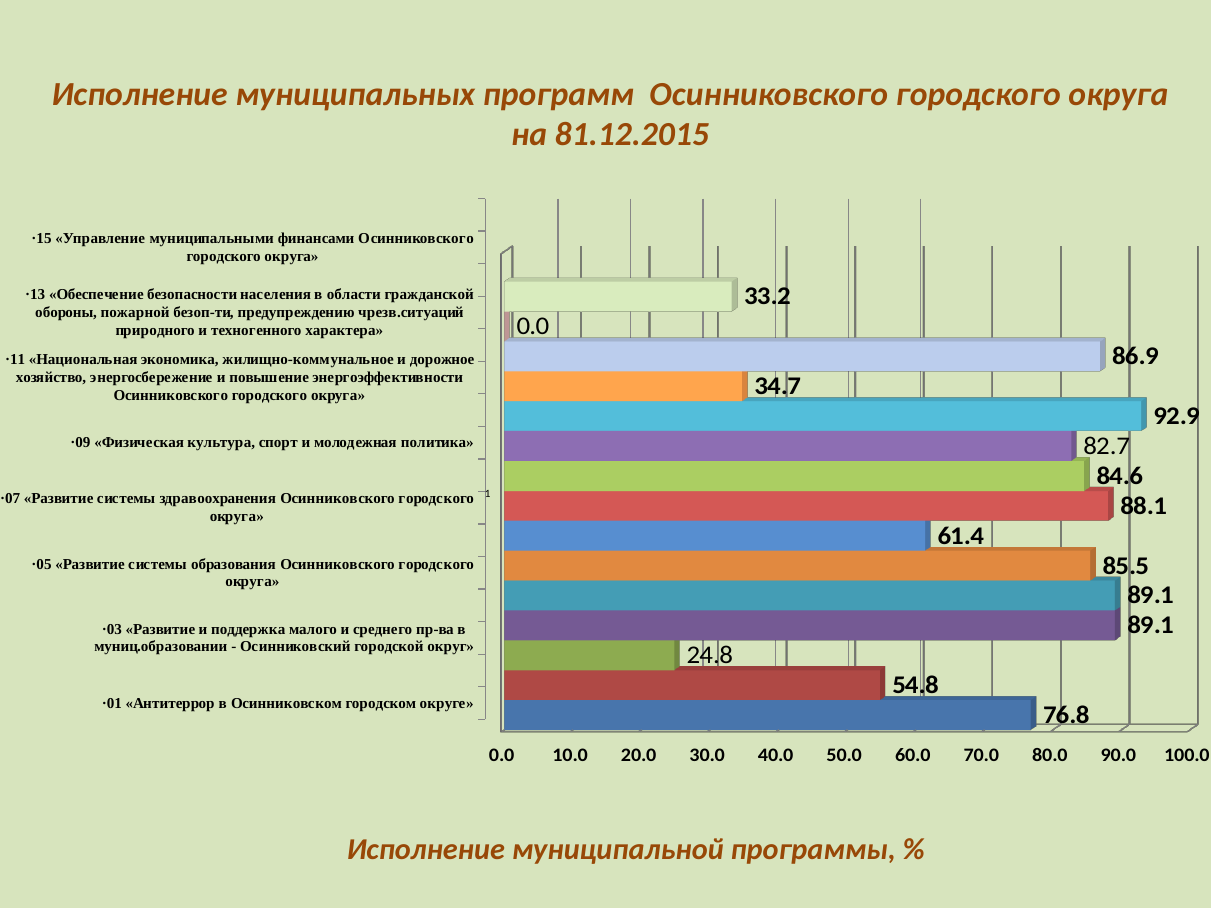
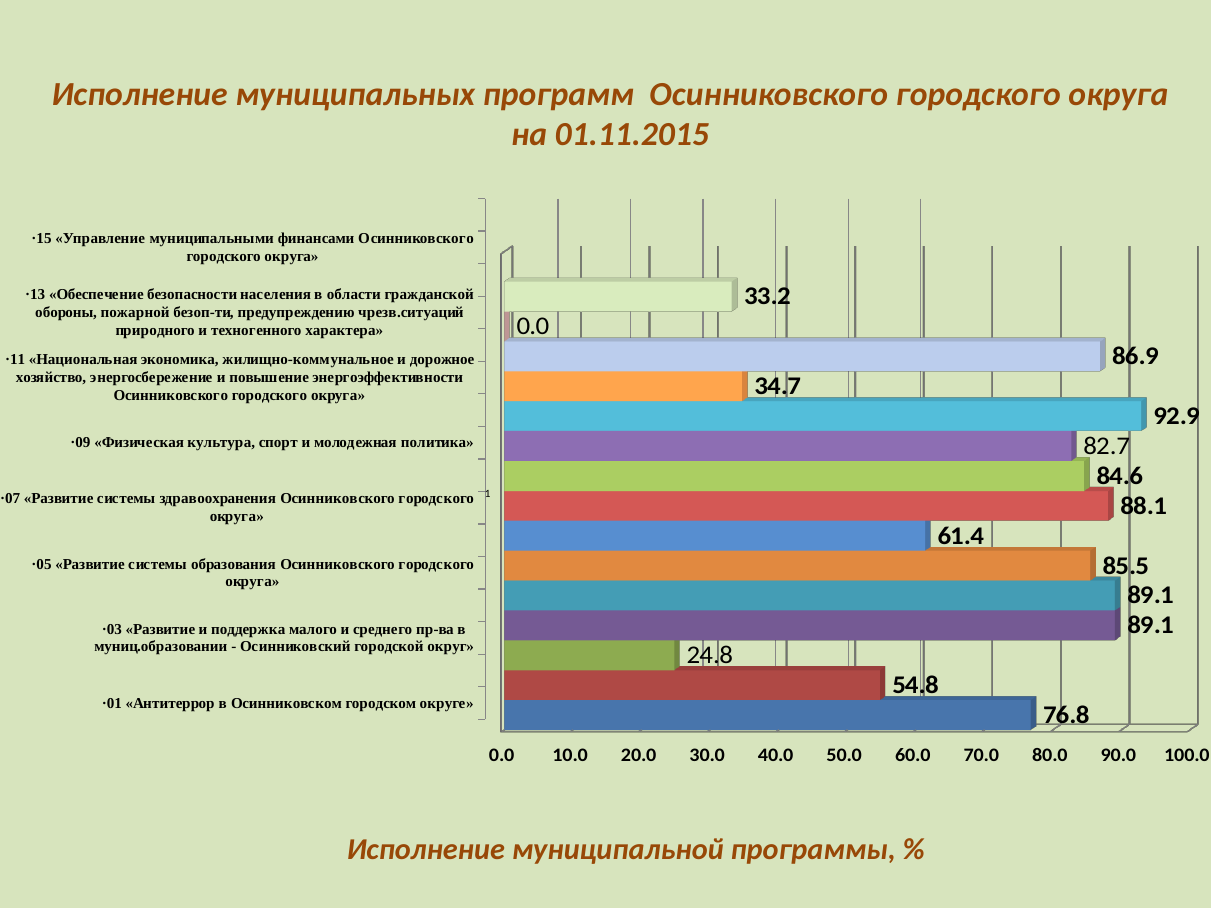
81.12.2015: 81.12.2015 -> 01.11.2015
